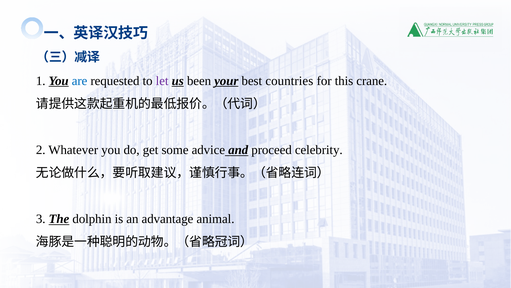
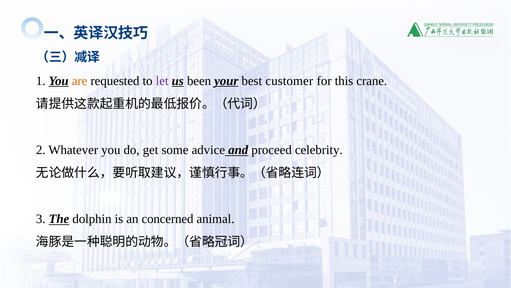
are colour: blue -> orange
countries: countries -> customer
advantage: advantage -> concerned
